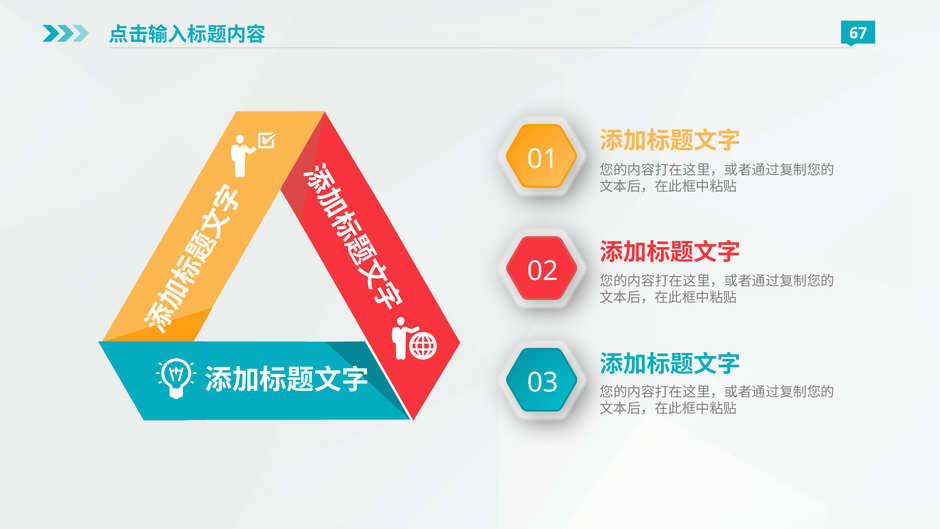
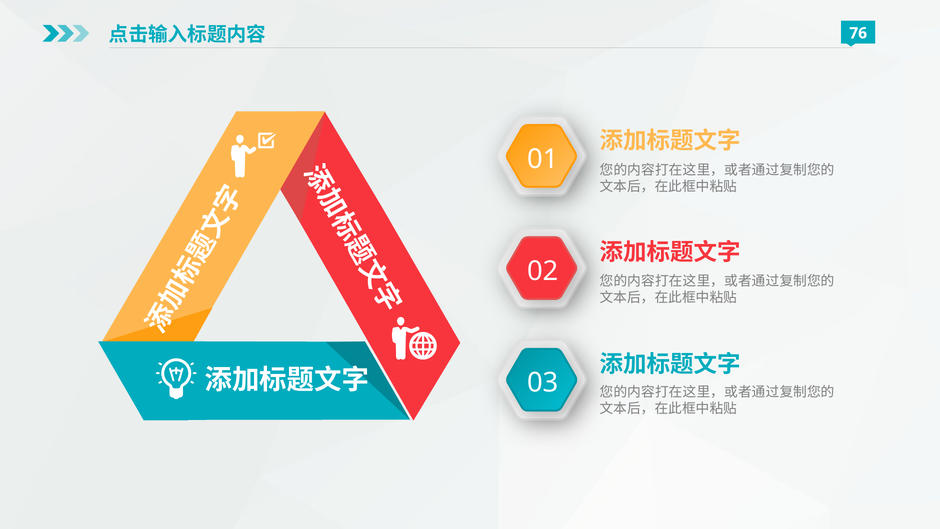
67: 67 -> 76
